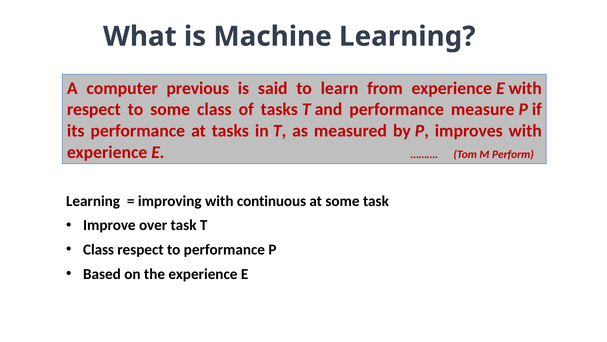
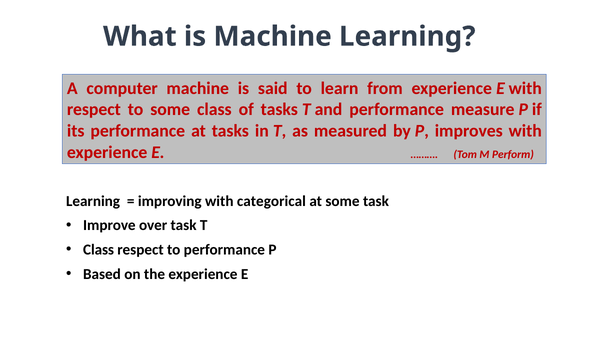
computer previous: previous -> machine
continuous: continuous -> categorical
